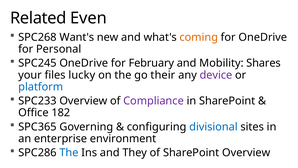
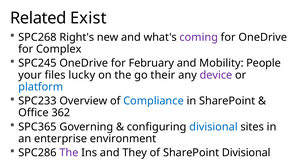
Even: Even -> Exist
Want's: Want's -> Right's
coming colour: orange -> purple
Personal: Personal -> Complex
Shares: Shares -> People
Compliance colour: purple -> blue
182: 182 -> 362
The at (69, 152) colour: blue -> purple
SharePoint Overview: Overview -> Divisional
